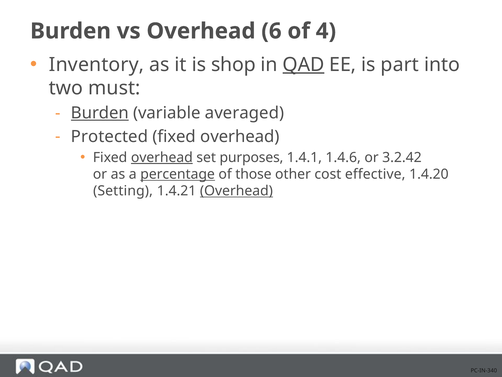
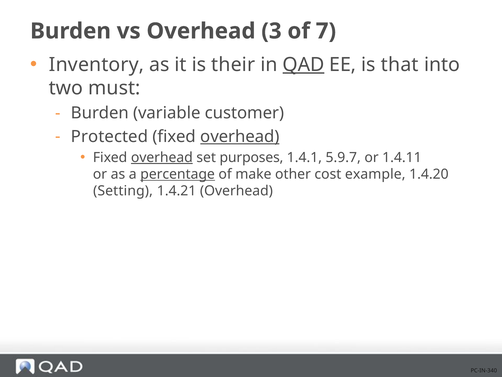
6: 6 -> 3
4: 4 -> 7
shop: shop -> their
part: part -> that
Burden at (100, 113) underline: present -> none
averaged: averaged -> customer
overhead at (240, 136) underline: none -> present
1.4.6: 1.4.6 -> 5.9.7
3.2.42: 3.2.42 -> 1.4.11
those: those -> make
effective: effective -> example
Overhead at (236, 191) underline: present -> none
